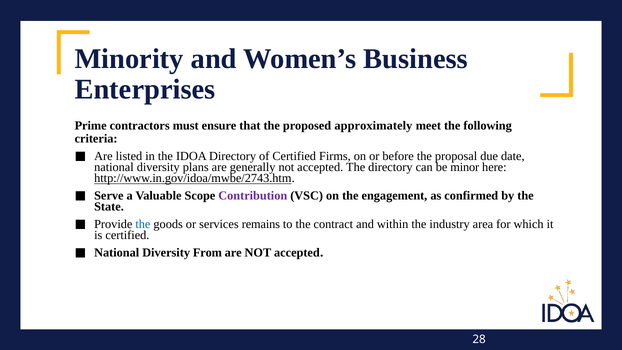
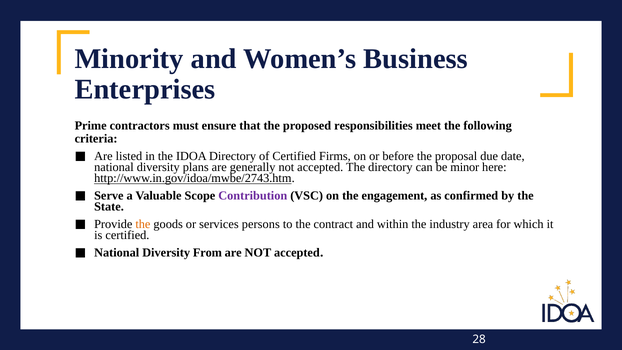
approximately: approximately -> responsibilities
the at (143, 224) colour: blue -> orange
remains: remains -> persons
